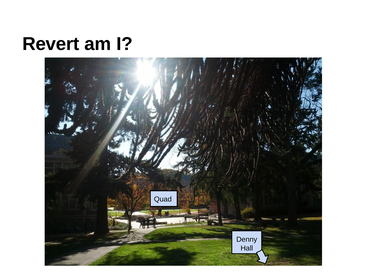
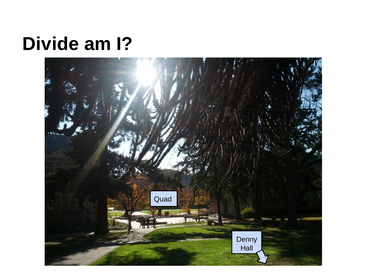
Revert: Revert -> Divide
